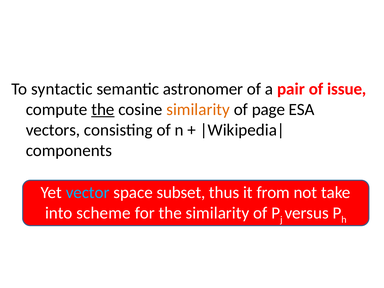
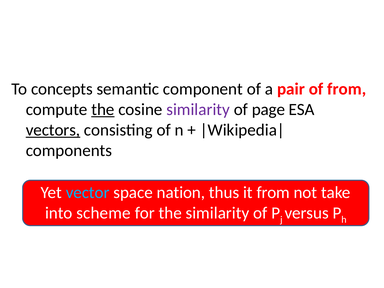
syntactic: syntactic -> concepts
astronomer: astronomer -> component
of issue: issue -> from
similarity at (198, 110) colour: orange -> purple
vectors underline: none -> present
subset: subset -> nation
